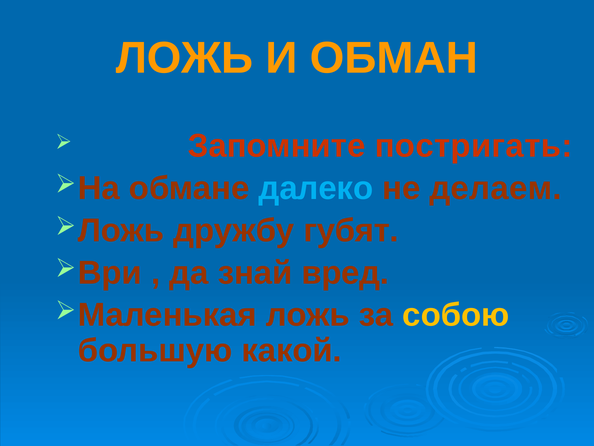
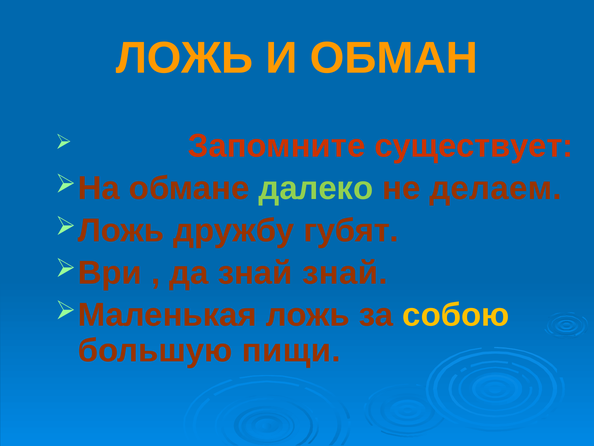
постригать: постригать -> существует
далеко colour: light blue -> light green
знай вред: вред -> знай
какой: какой -> пищи
